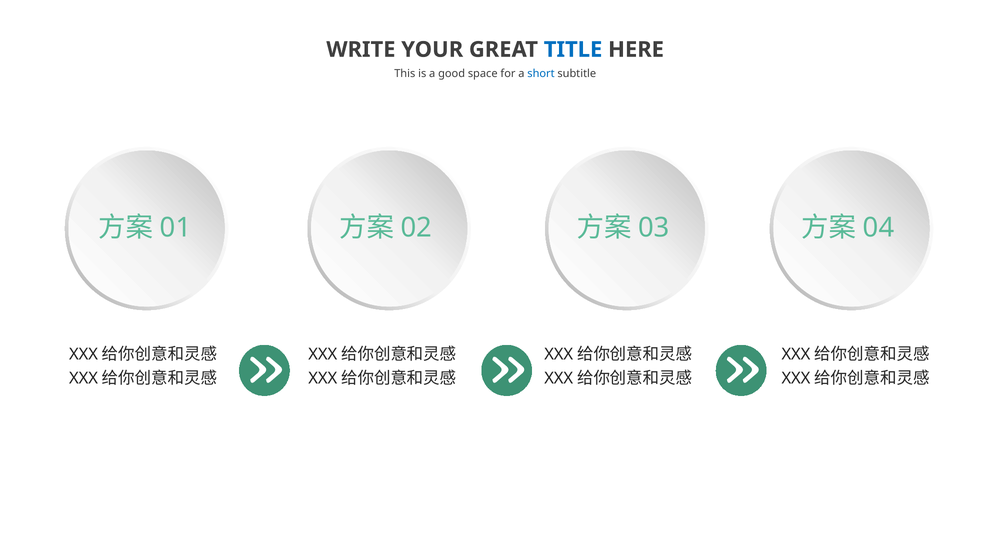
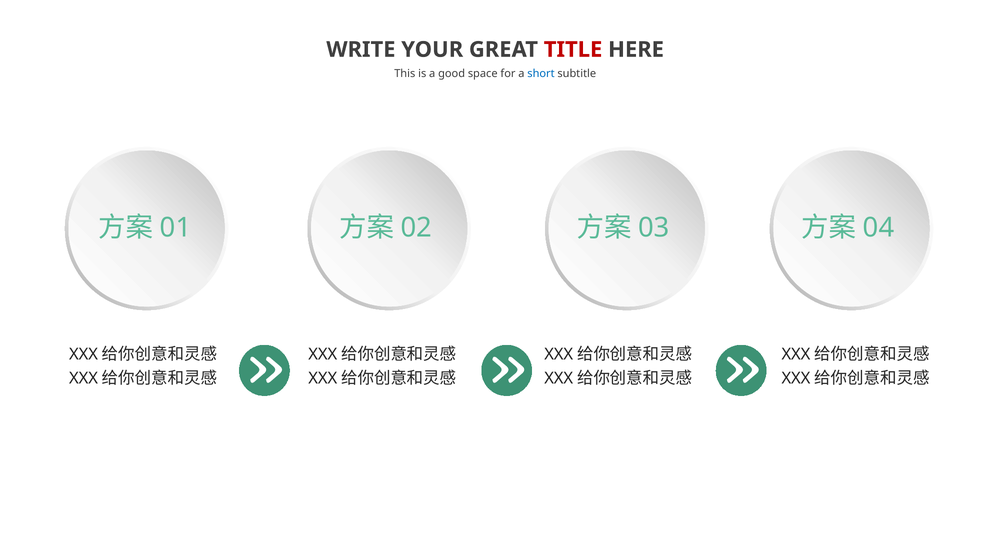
TITLE colour: blue -> red
